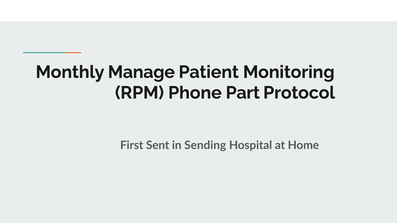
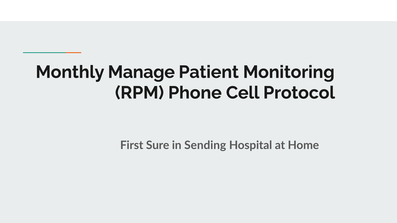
Part: Part -> Cell
Sent: Sent -> Sure
